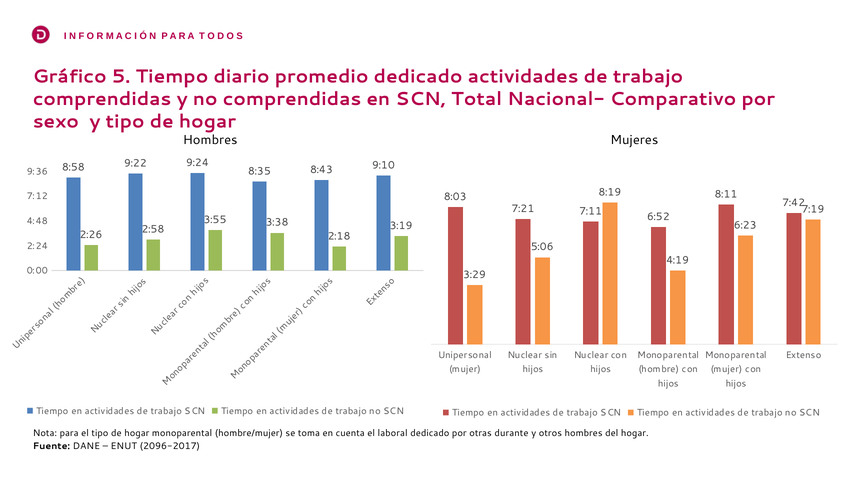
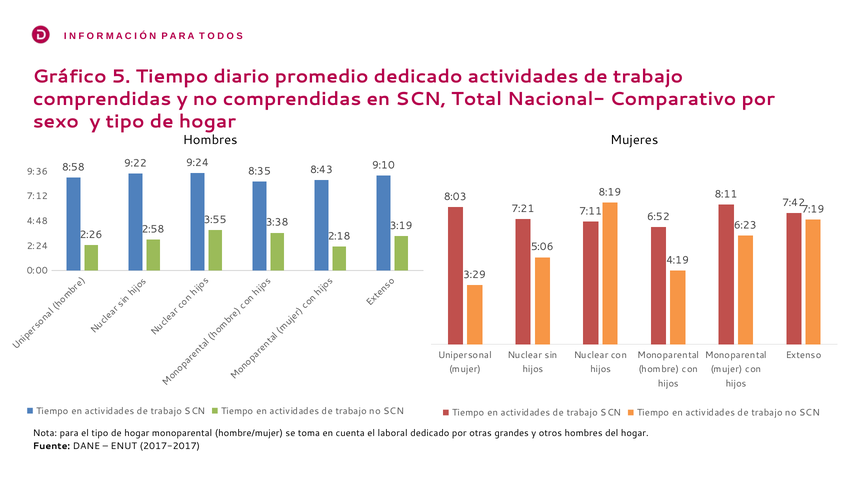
durante: durante -> grandes
2096-2017: 2096-2017 -> 2017-2017
